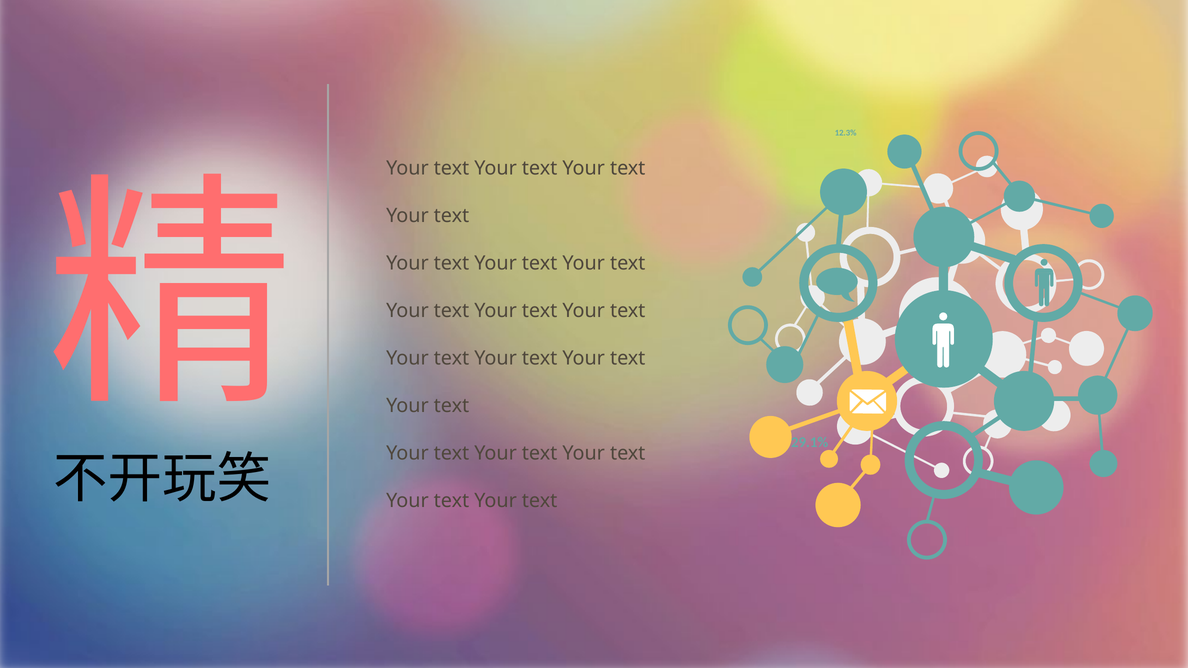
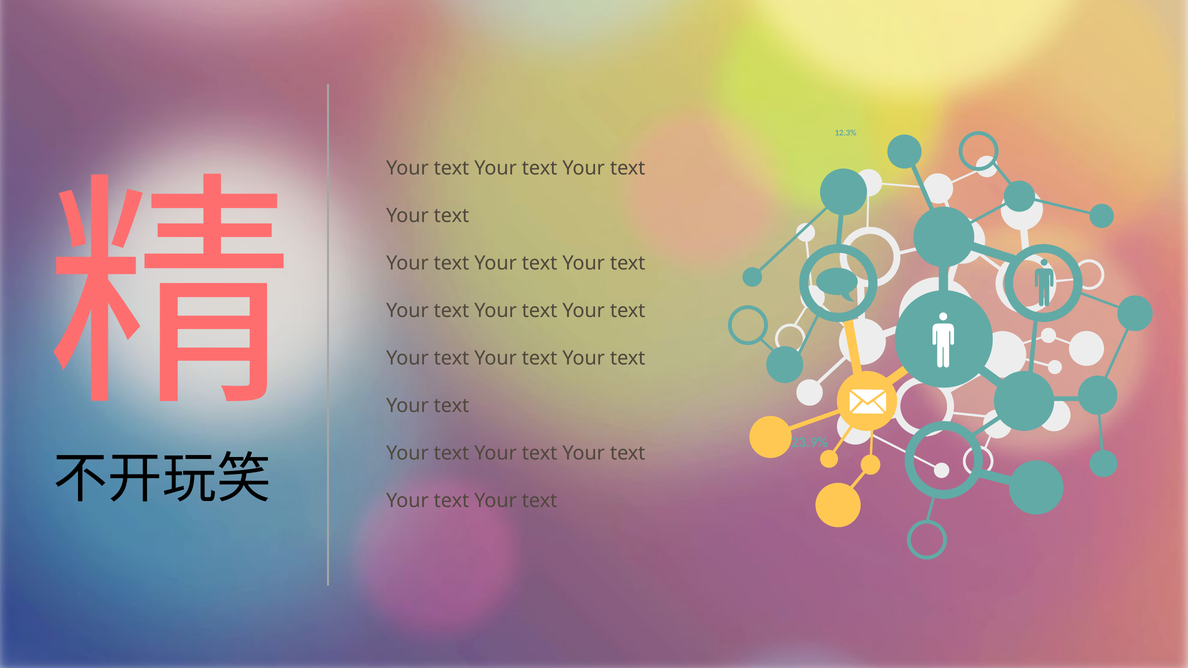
29.1%: 29.1% -> 23.9%
